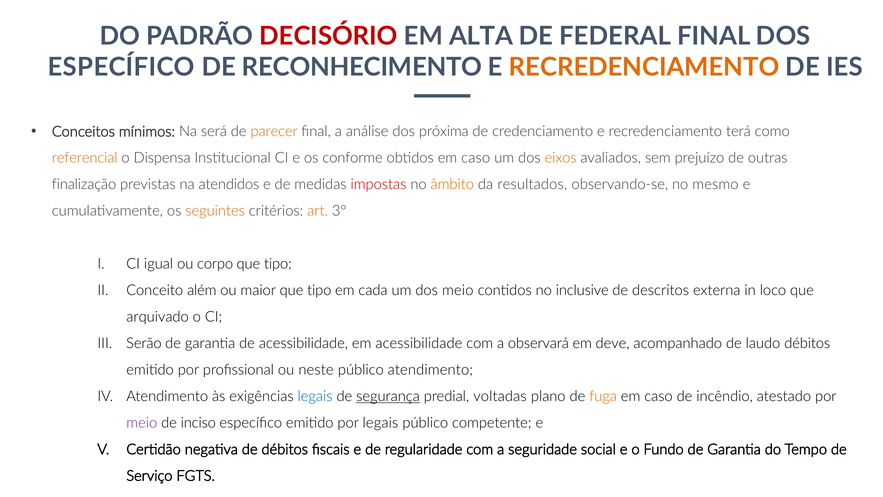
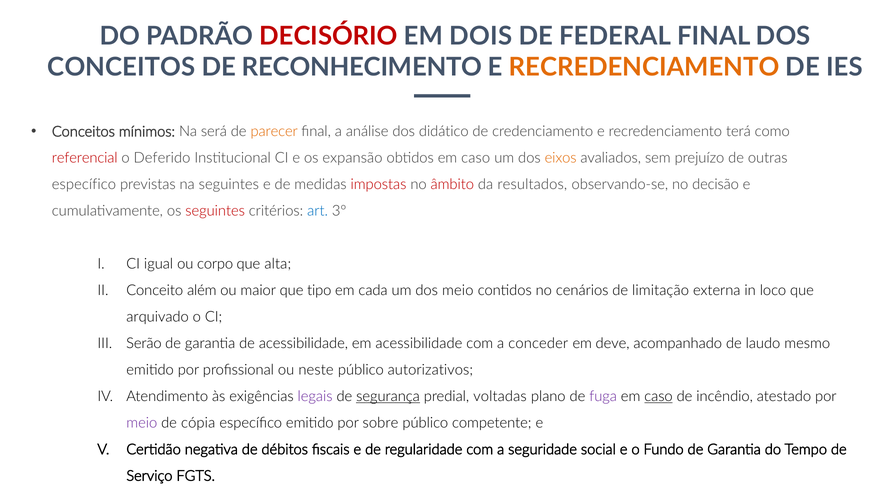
ALTA: ALTA -> DOIS
ESPECÍFICO at (121, 67): ESPECÍFICO -> CONCEITOS
próxima: próxima -> didático
referencial colour: orange -> red
Dispensa: Dispensa -> Deferido
conforme: conforme -> expansão
finalização at (84, 184): finalização -> específico
na atendidos: atendidos -> seguintes
âmbito colour: orange -> red
mesmo: mesmo -> decisão
seguintes at (215, 211) colour: orange -> red
art colour: orange -> blue
tipo at (278, 264): tipo -> alta
inclusive: inclusive -> cenários
descritos: descritos -> limitação
observará: observará -> conceder
laudo débitos: débitos -> mesmo
público atendimento: atendimento -> autorizativos
legais at (315, 396) colour: blue -> purple
fuga colour: orange -> purple
caso at (658, 396) underline: none -> present
inciso: inciso -> cópia
por legais: legais -> sobre
